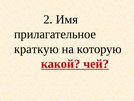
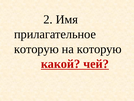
краткую at (36, 49): краткую -> которую
